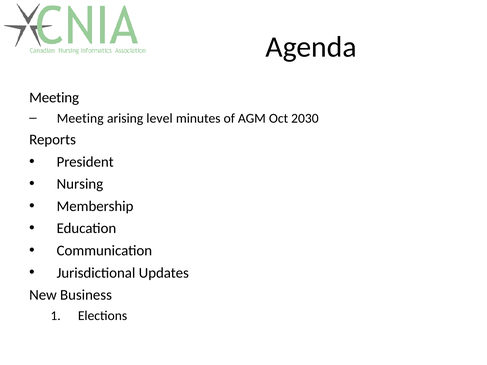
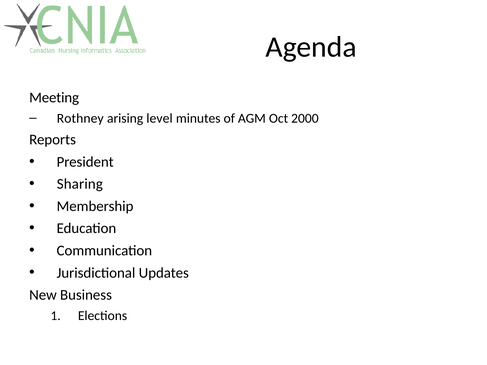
Meeting at (80, 118): Meeting -> Rothney
2030: 2030 -> 2000
Nursing: Nursing -> Sharing
